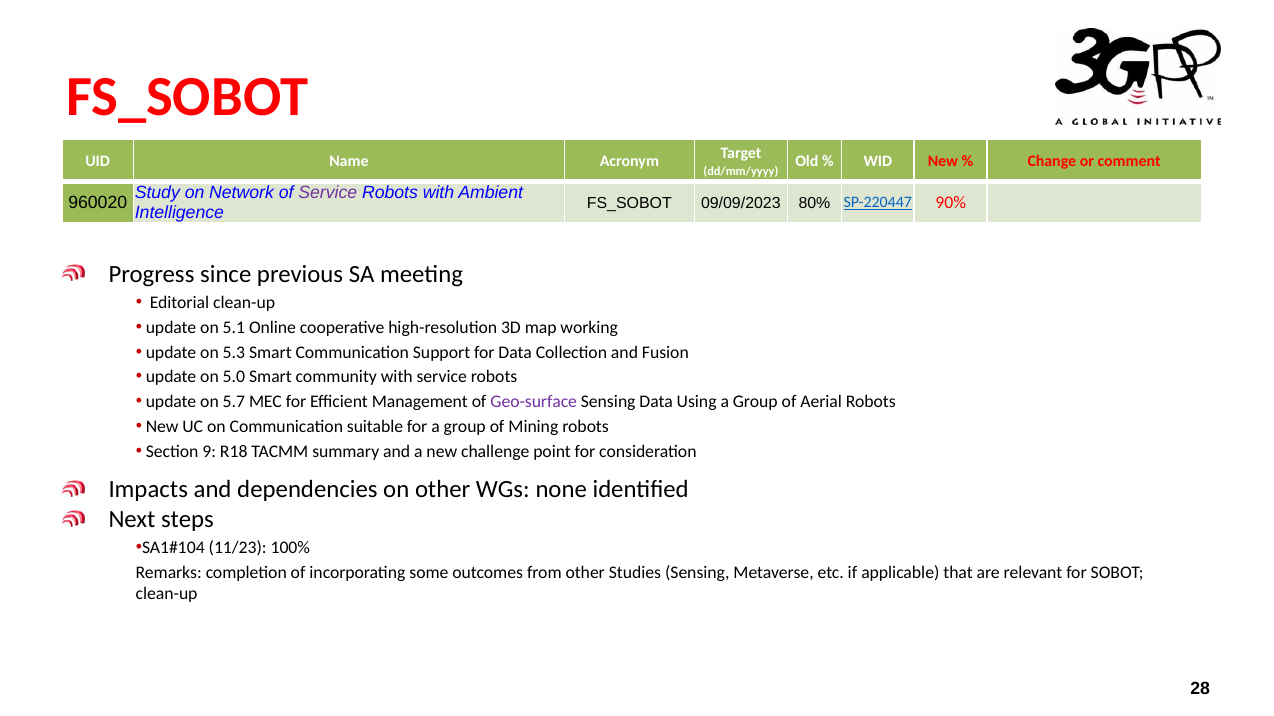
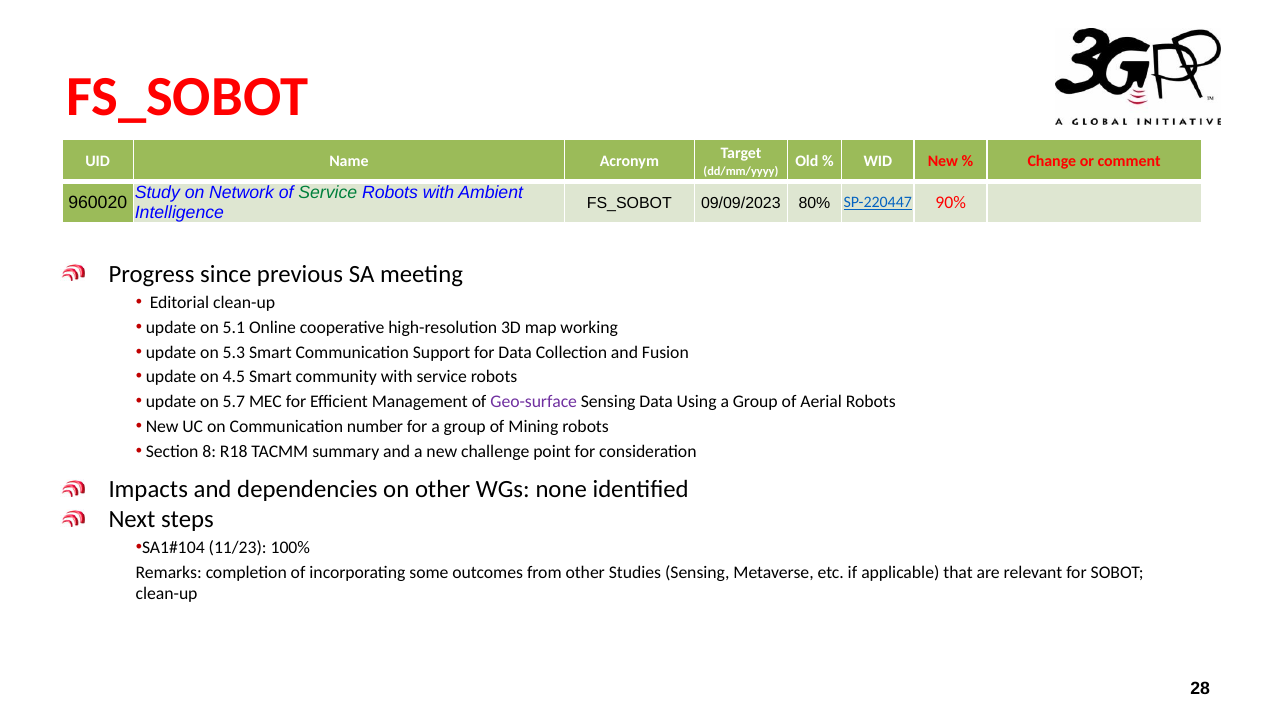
Service at (328, 193) colour: purple -> green
5.0: 5.0 -> 4.5
suitable: suitable -> number
9: 9 -> 8
